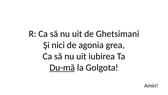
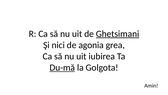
Ghetsimani underline: none -> present
